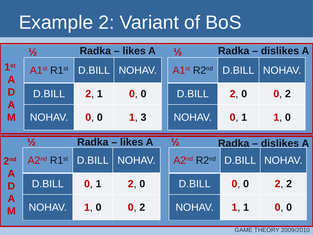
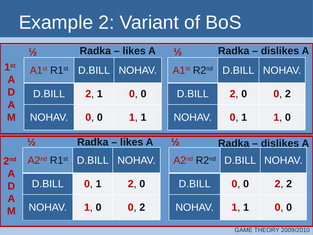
0 0 1 3: 3 -> 1
